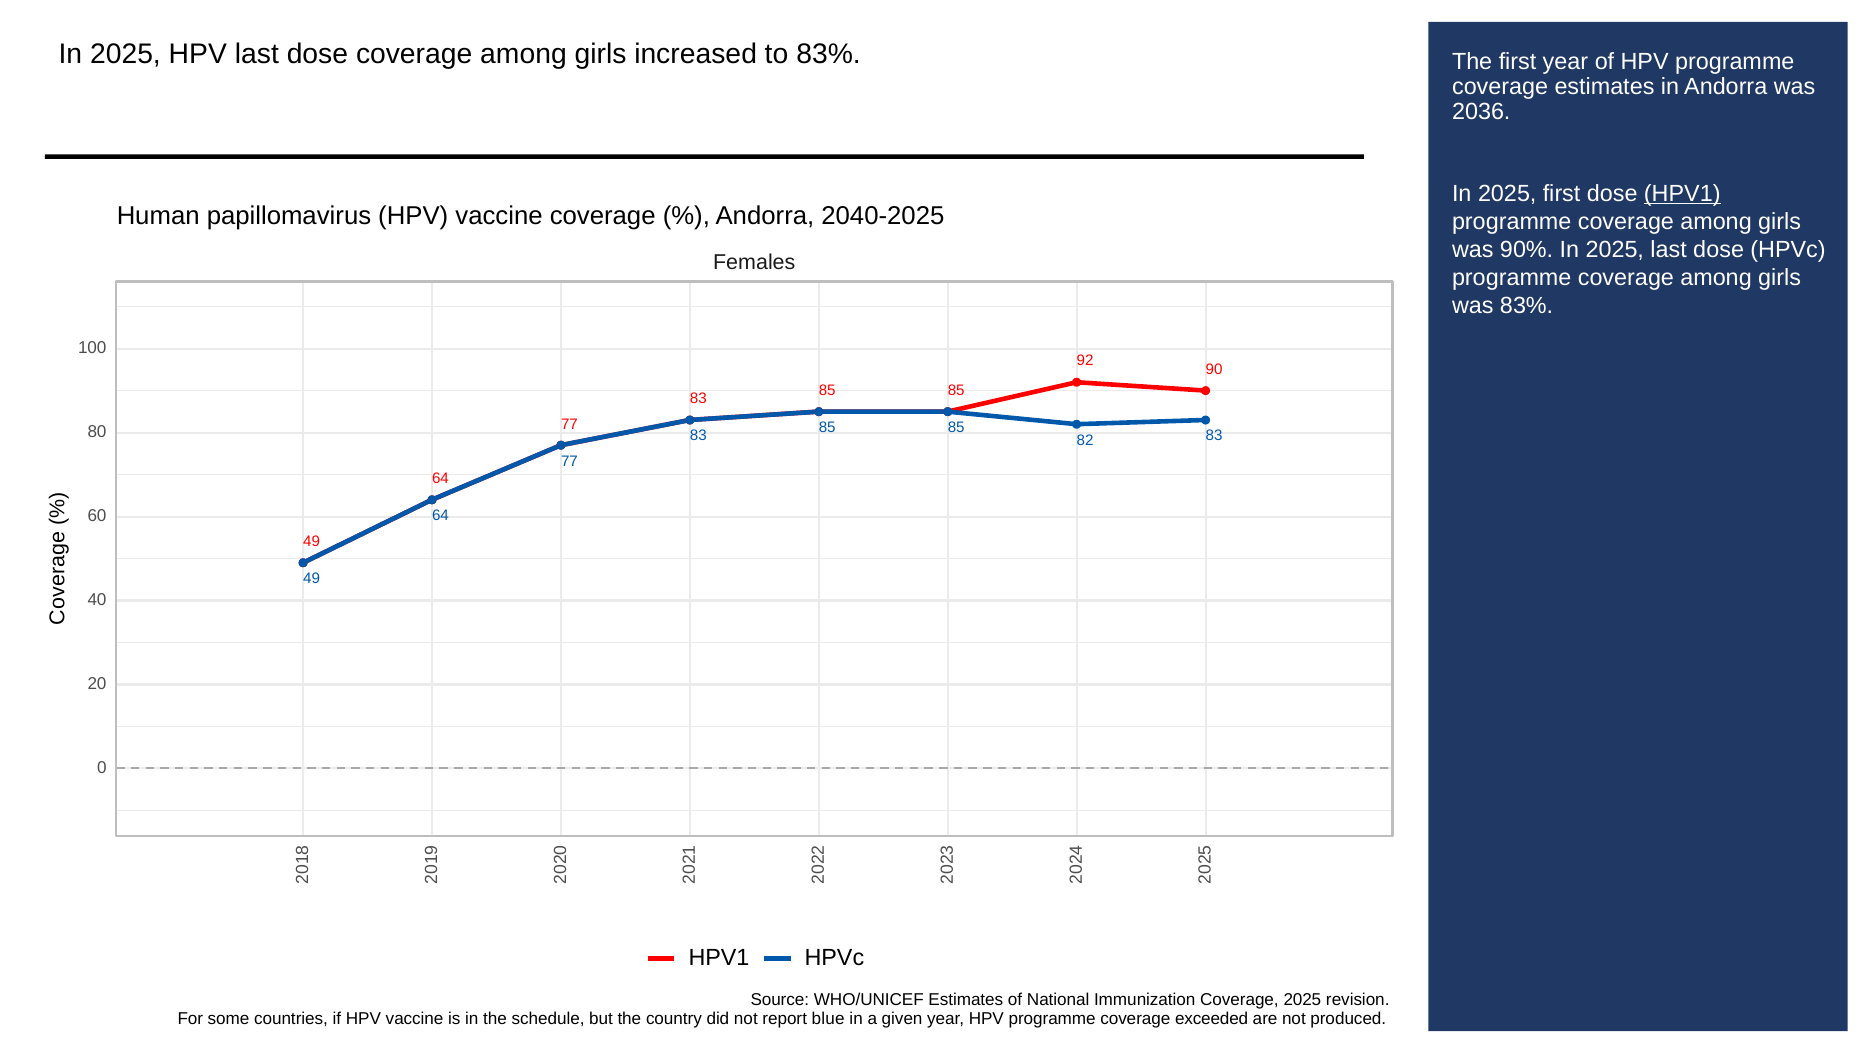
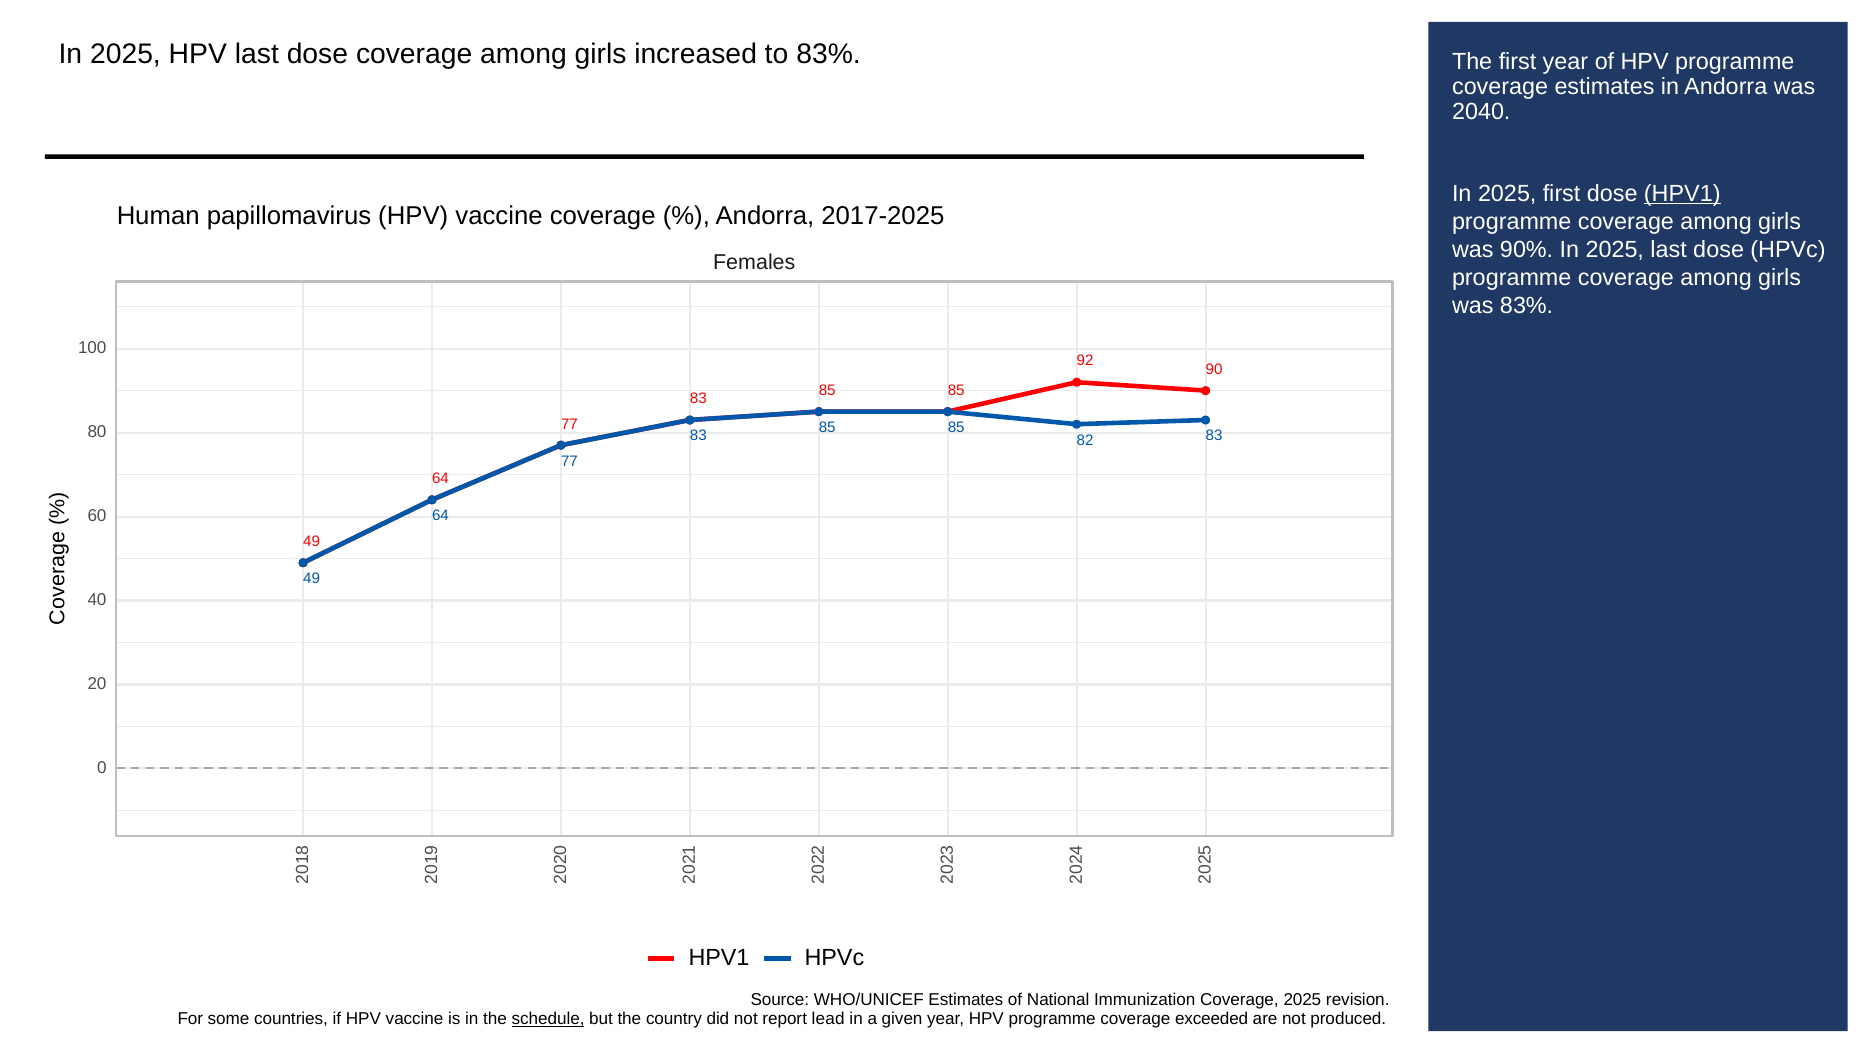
2036: 2036 -> 2040
2040-2025: 2040-2025 -> 2017-2025
schedule underline: none -> present
blue: blue -> lead
